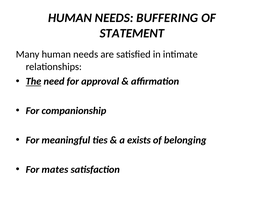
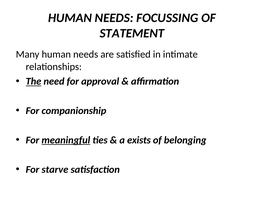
BUFFERING: BUFFERING -> FOCUSSING
meaningful underline: none -> present
mates: mates -> starve
